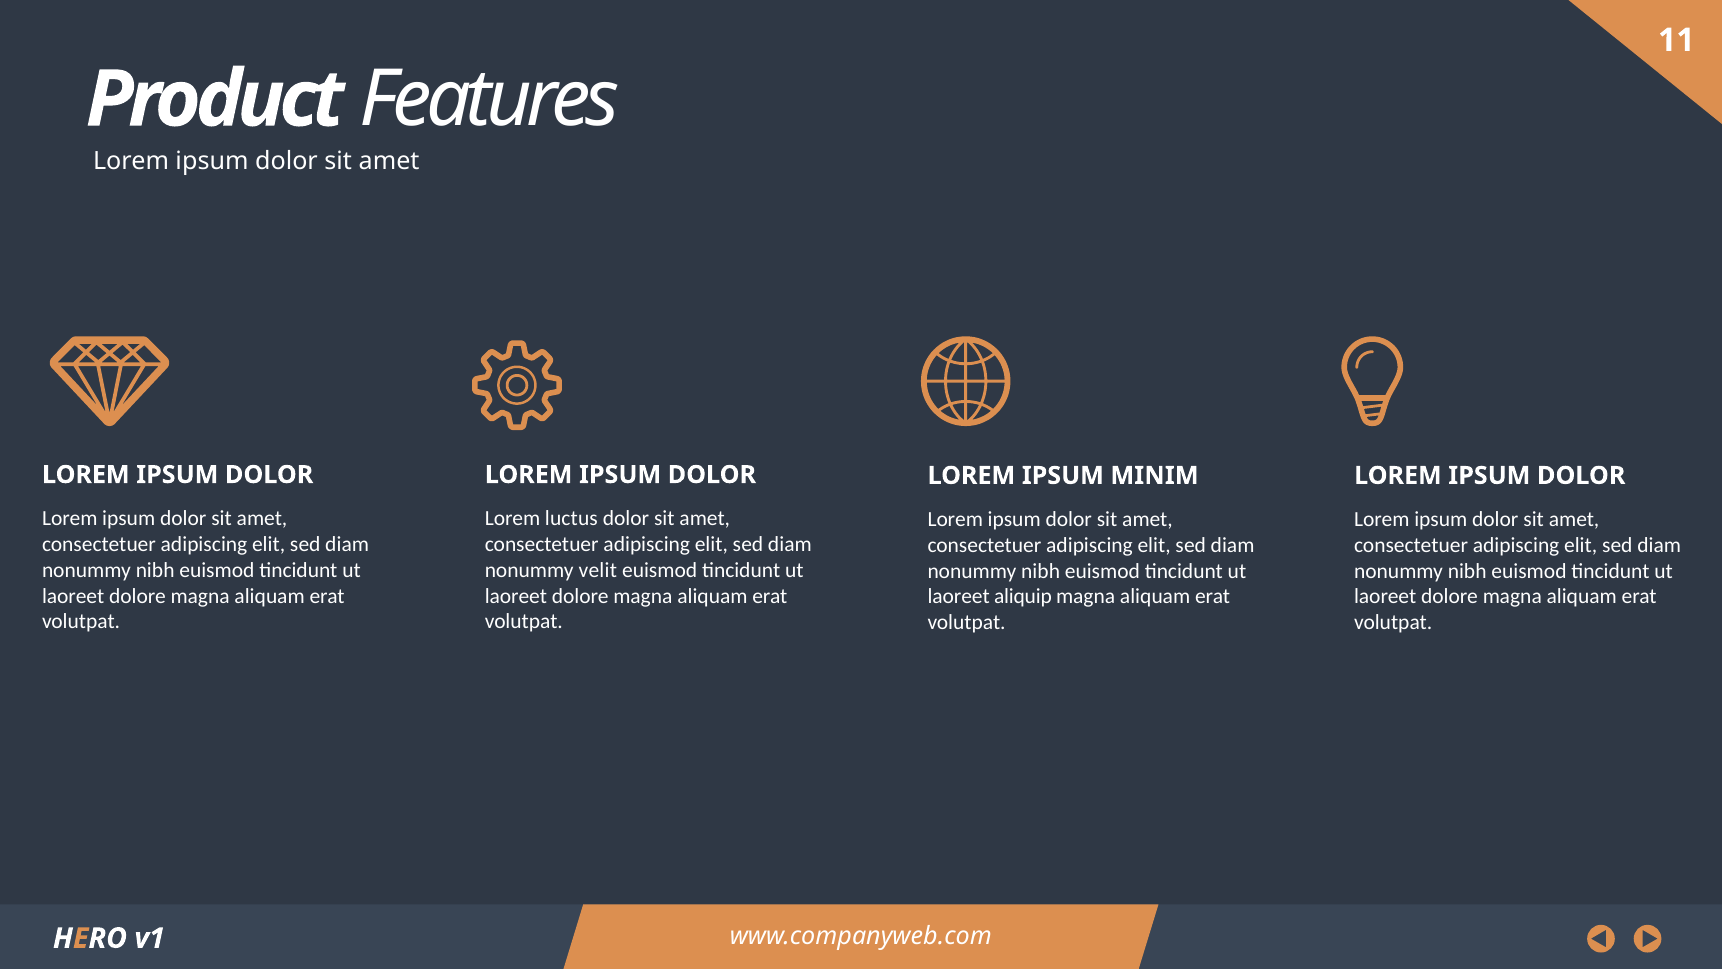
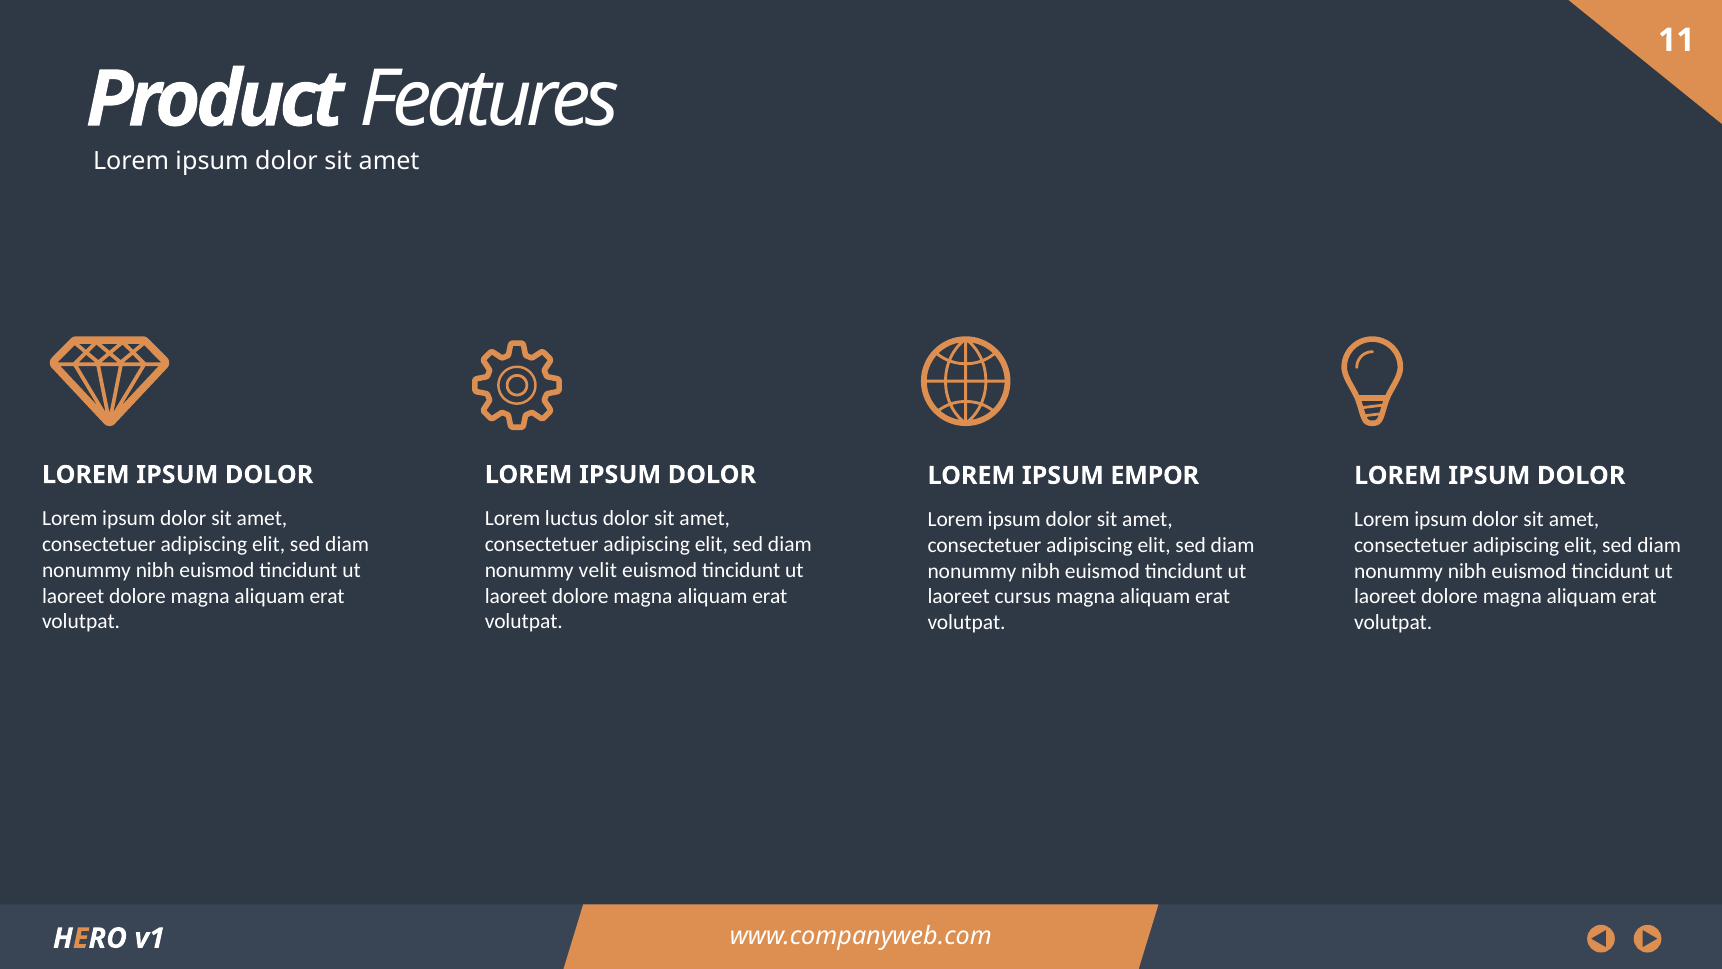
MINIM: MINIM -> EMPOR
aliquip: aliquip -> cursus
